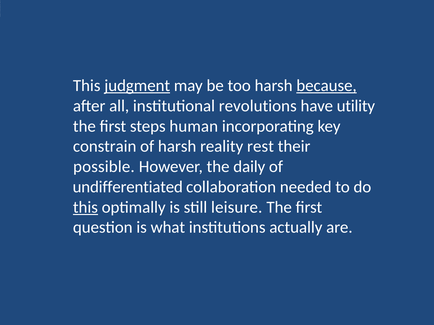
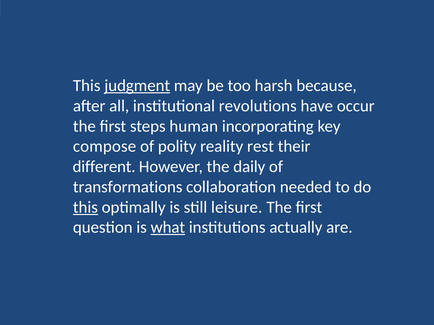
because underline: present -> none
utility: utility -> occur
constrain: constrain -> compose
of harsh: harsh -> polity
possible: possible -> different
undifferentiated: undifferentiated -> transformations
what underline: none -> present
